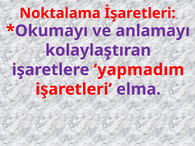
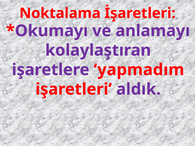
elma: elma -> aldık
